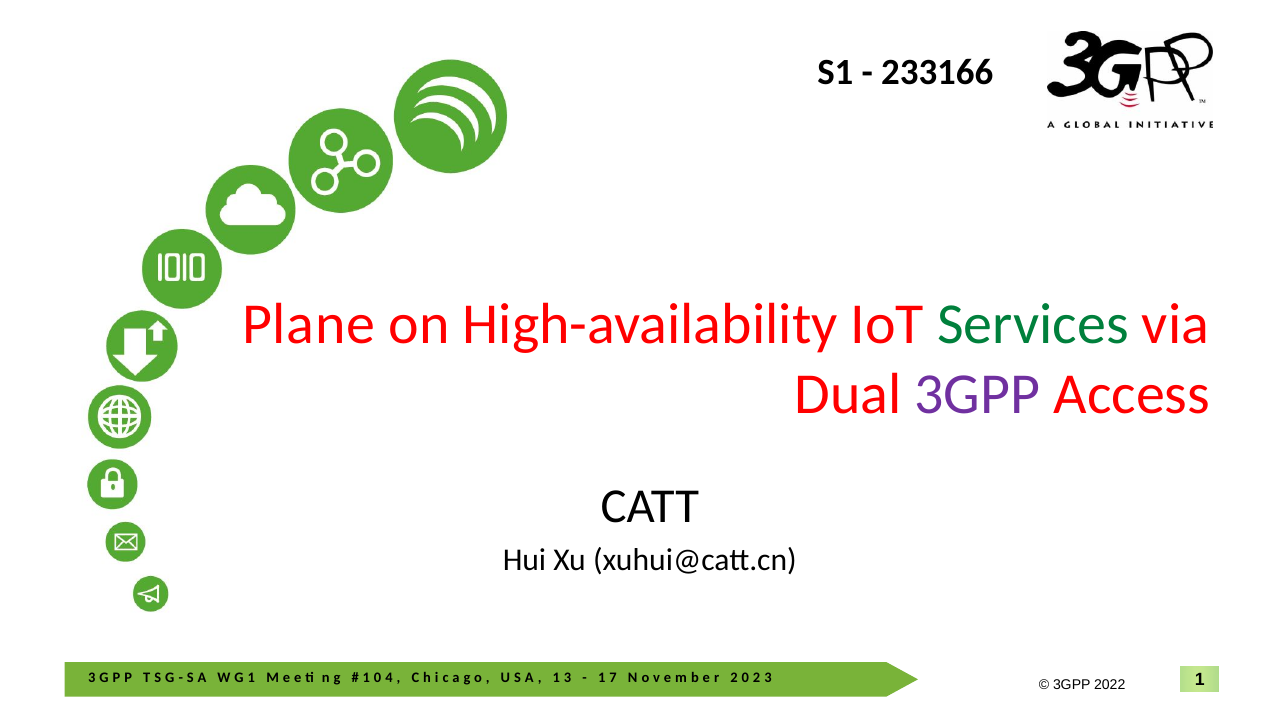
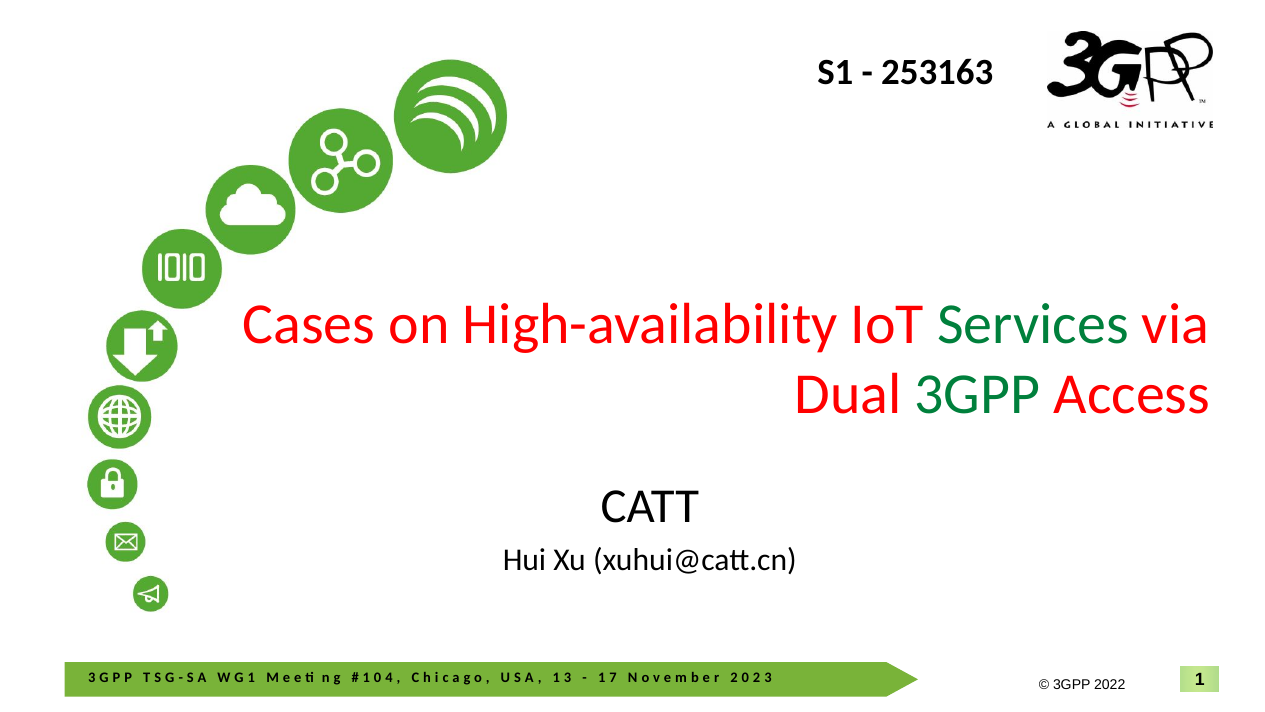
233166: 233166 -> 253163
Plane: Plane -> Cases
3GPP at (978, 394) colour: purple -> green
